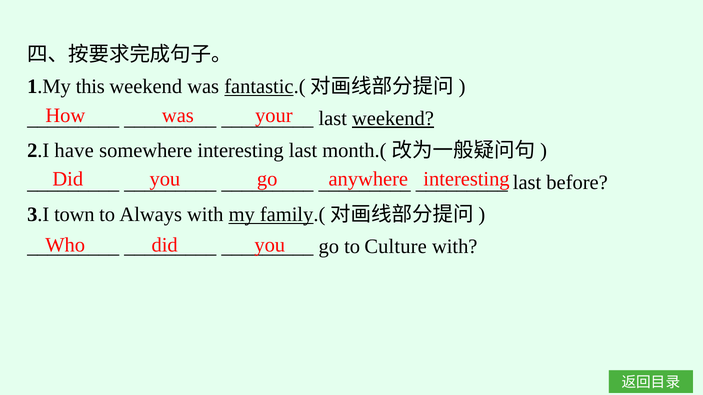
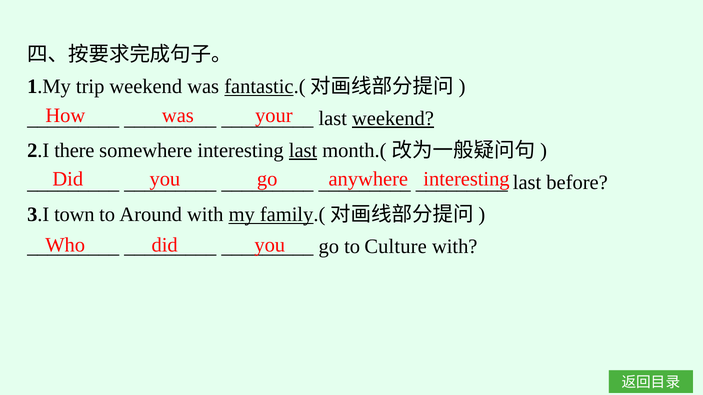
this: this -> trip
have: have -> there
last at (303, 151) underline: none -> present
Always: Always -> Around
